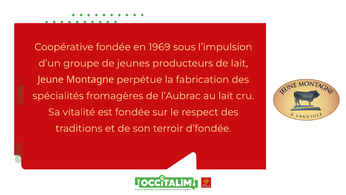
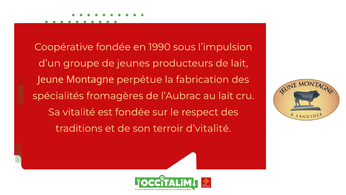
1969: 1969 -> 1990
d’fondée: d’fondée -> d’vitalité
